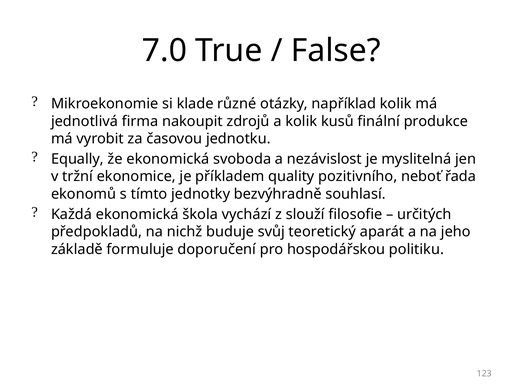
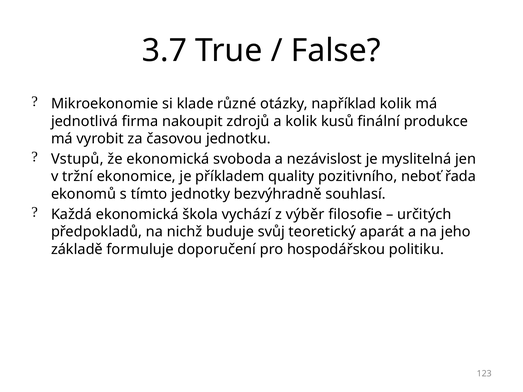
7.0: 7.0 -> 3.7
Equally: Equally -> Vstupů
slouží: slouží -> výběr
